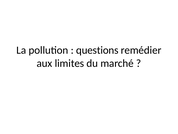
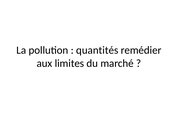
questions: questions -> quantités
